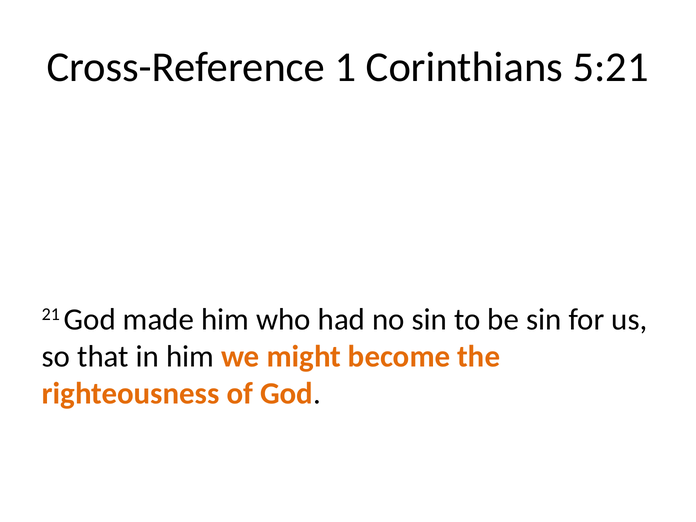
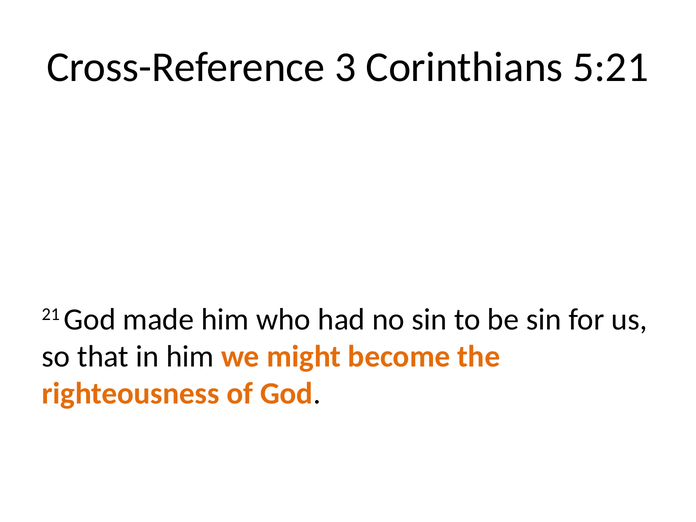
1: 1 -> 3
